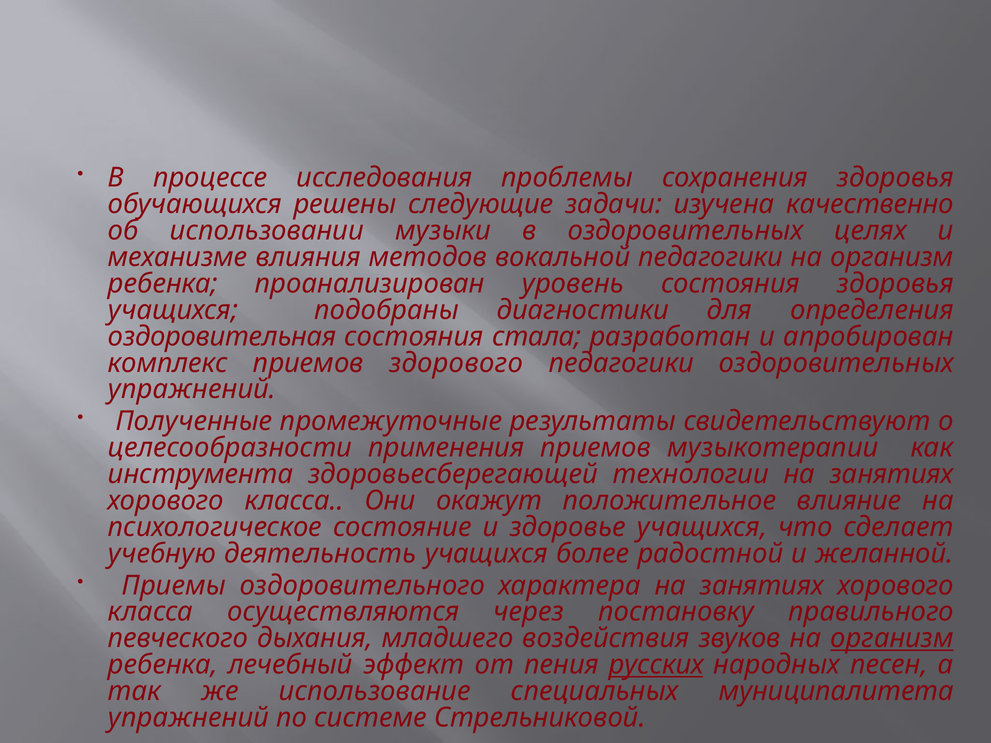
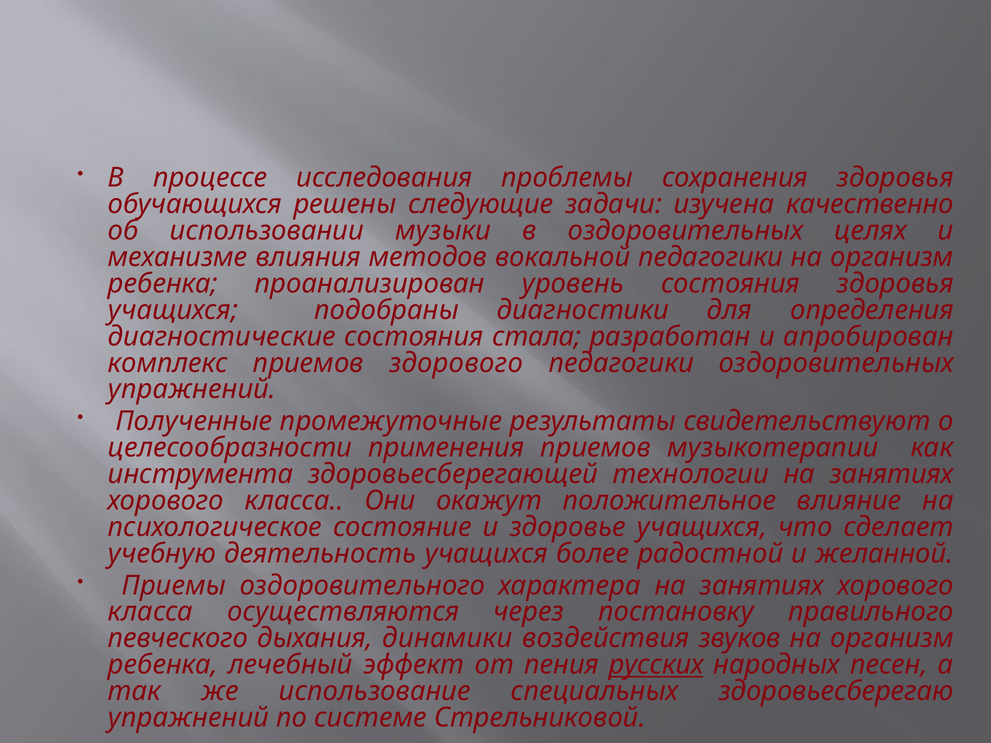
оздоровительная: оздоровительная -> диагностические
младшего: младшего -> динамики
организм at (892, 639) underline: present -> none
муниципалитета: муниципалитета -> здоровьесберегаю
